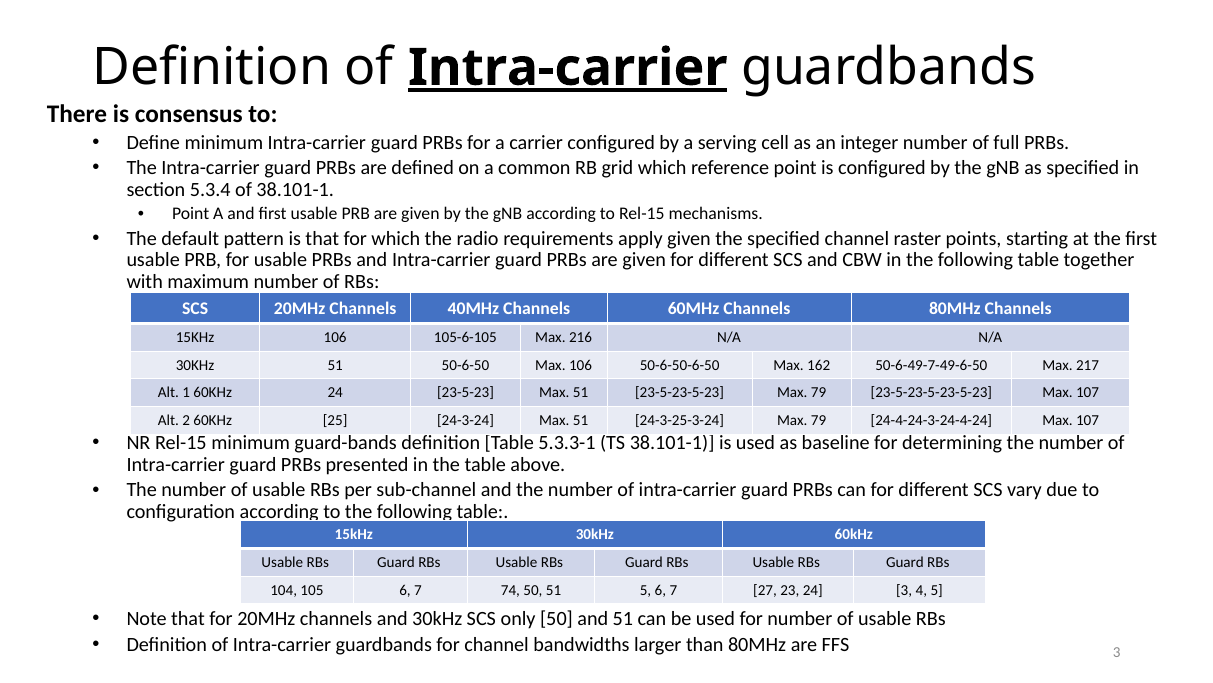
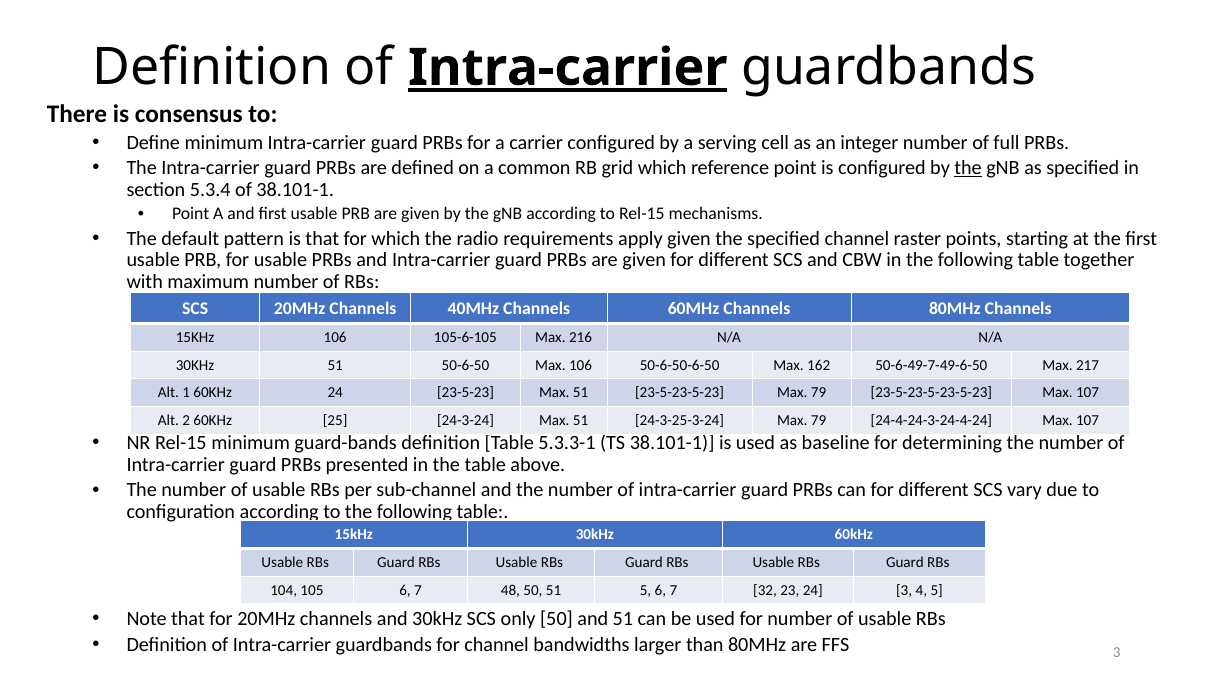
the at (968, 168) underline: none -> present
74: 74 -> 48
27: 27 -> 32
